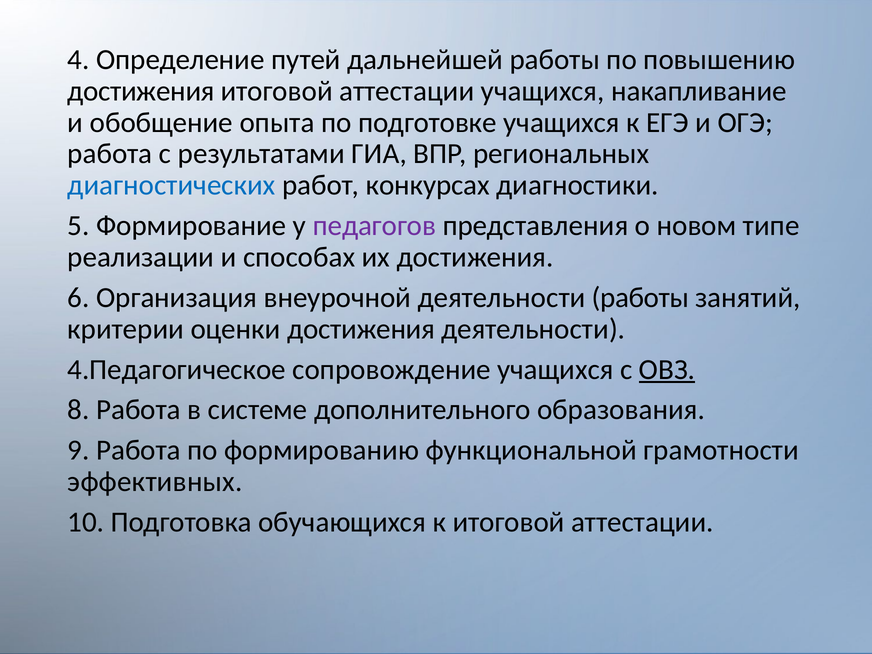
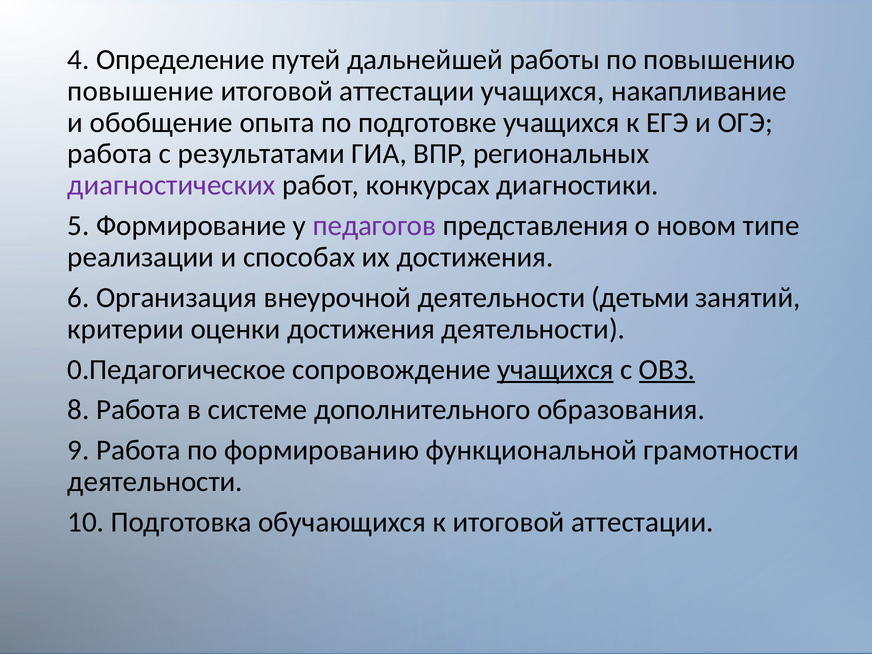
достижения at (141, 91): достижения -> повышение
диагностических colour: blue -> purple
деятельности работы: работы -> детьми
4.Педагогическое: 4.Педагогическое -> 0.Педагогическое
учащихся at (555, 369) underline: none -> present
эффективных at (155, 482): эффективных -> деятельности
